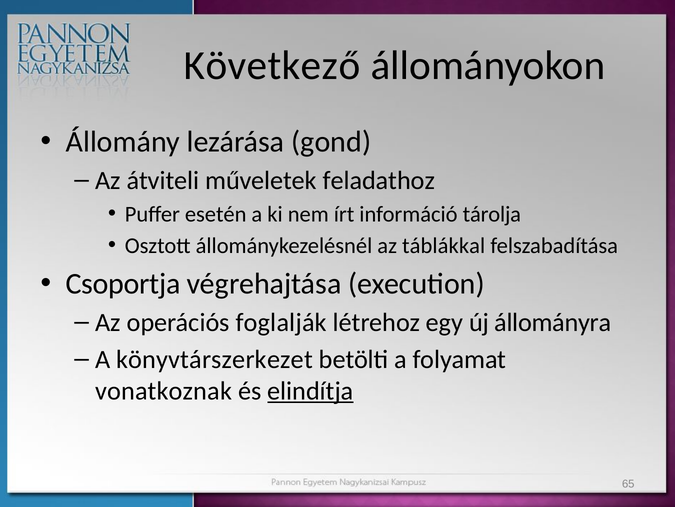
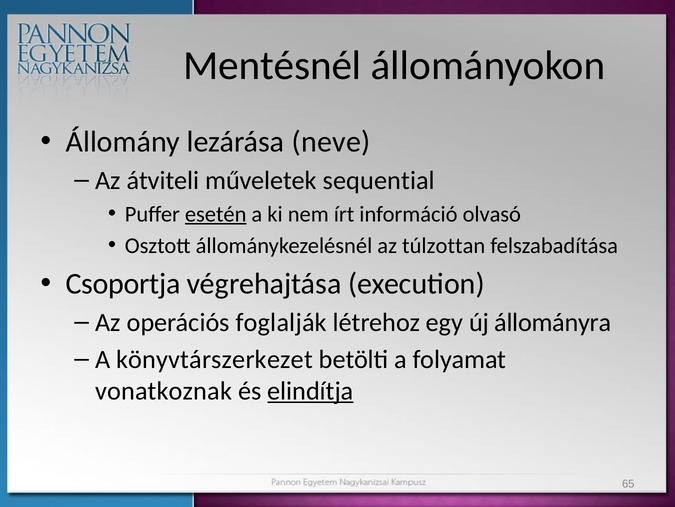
Következő: Következő -> Mentésnél
gond: gond -> neve
feladathoz: feladathoz -> sequential
esetén underline: none -> present
tárolja: tárolja -> olvasó
táblákkal: táblákkal -> túlzottan
